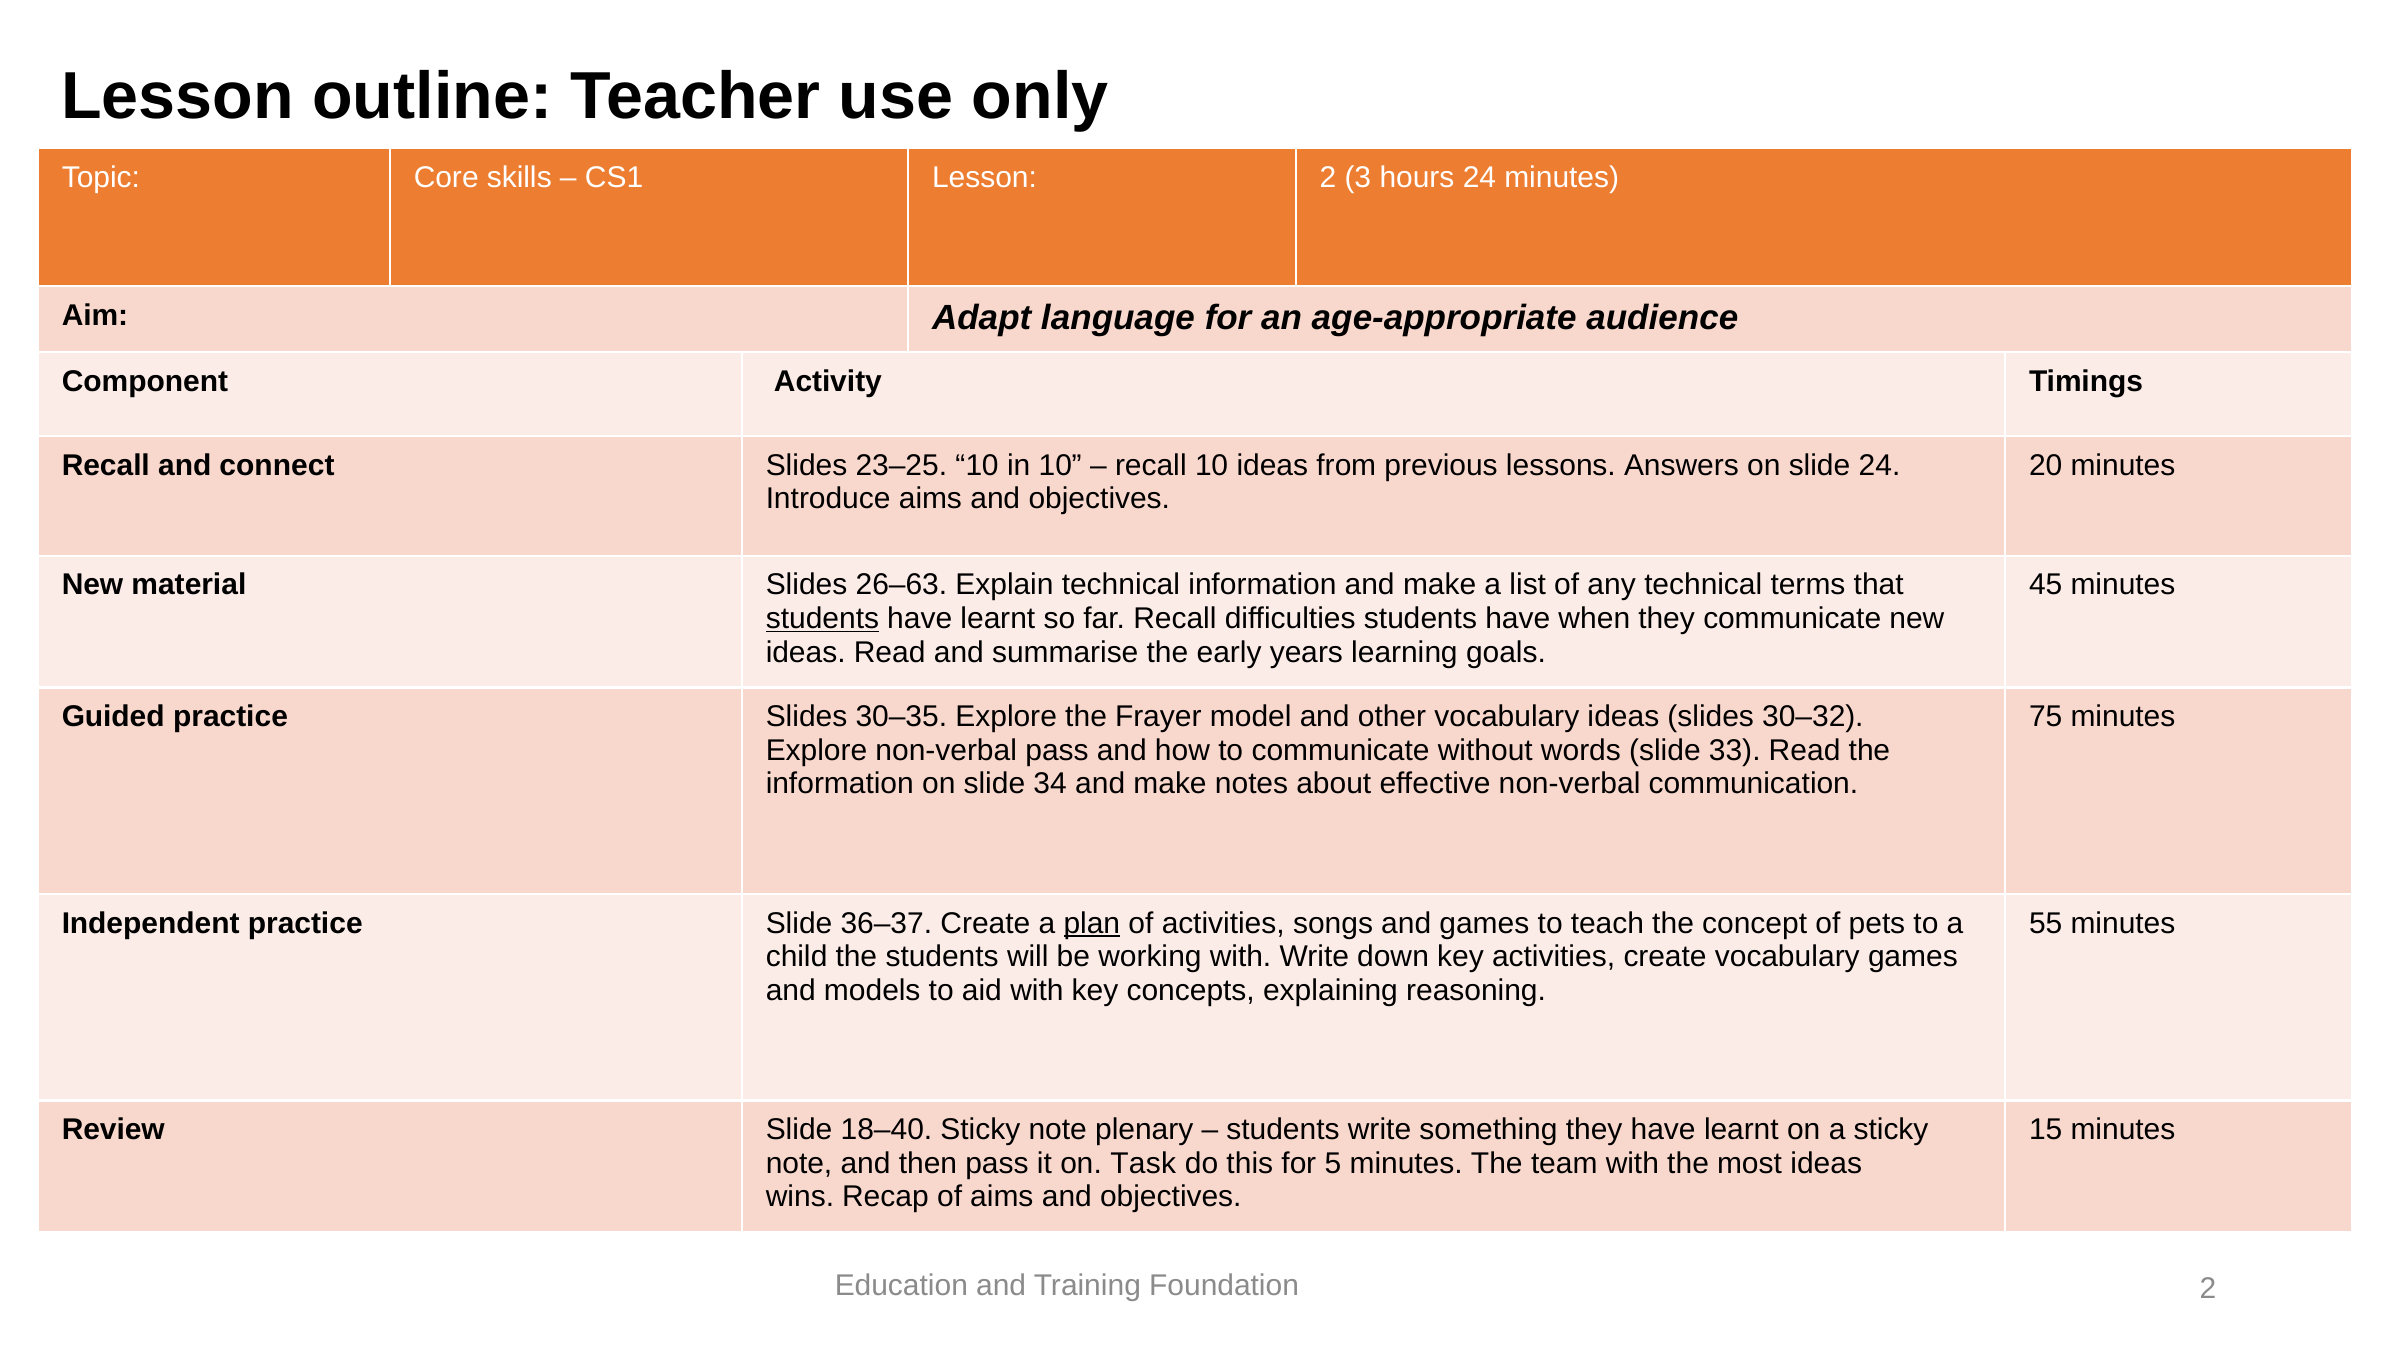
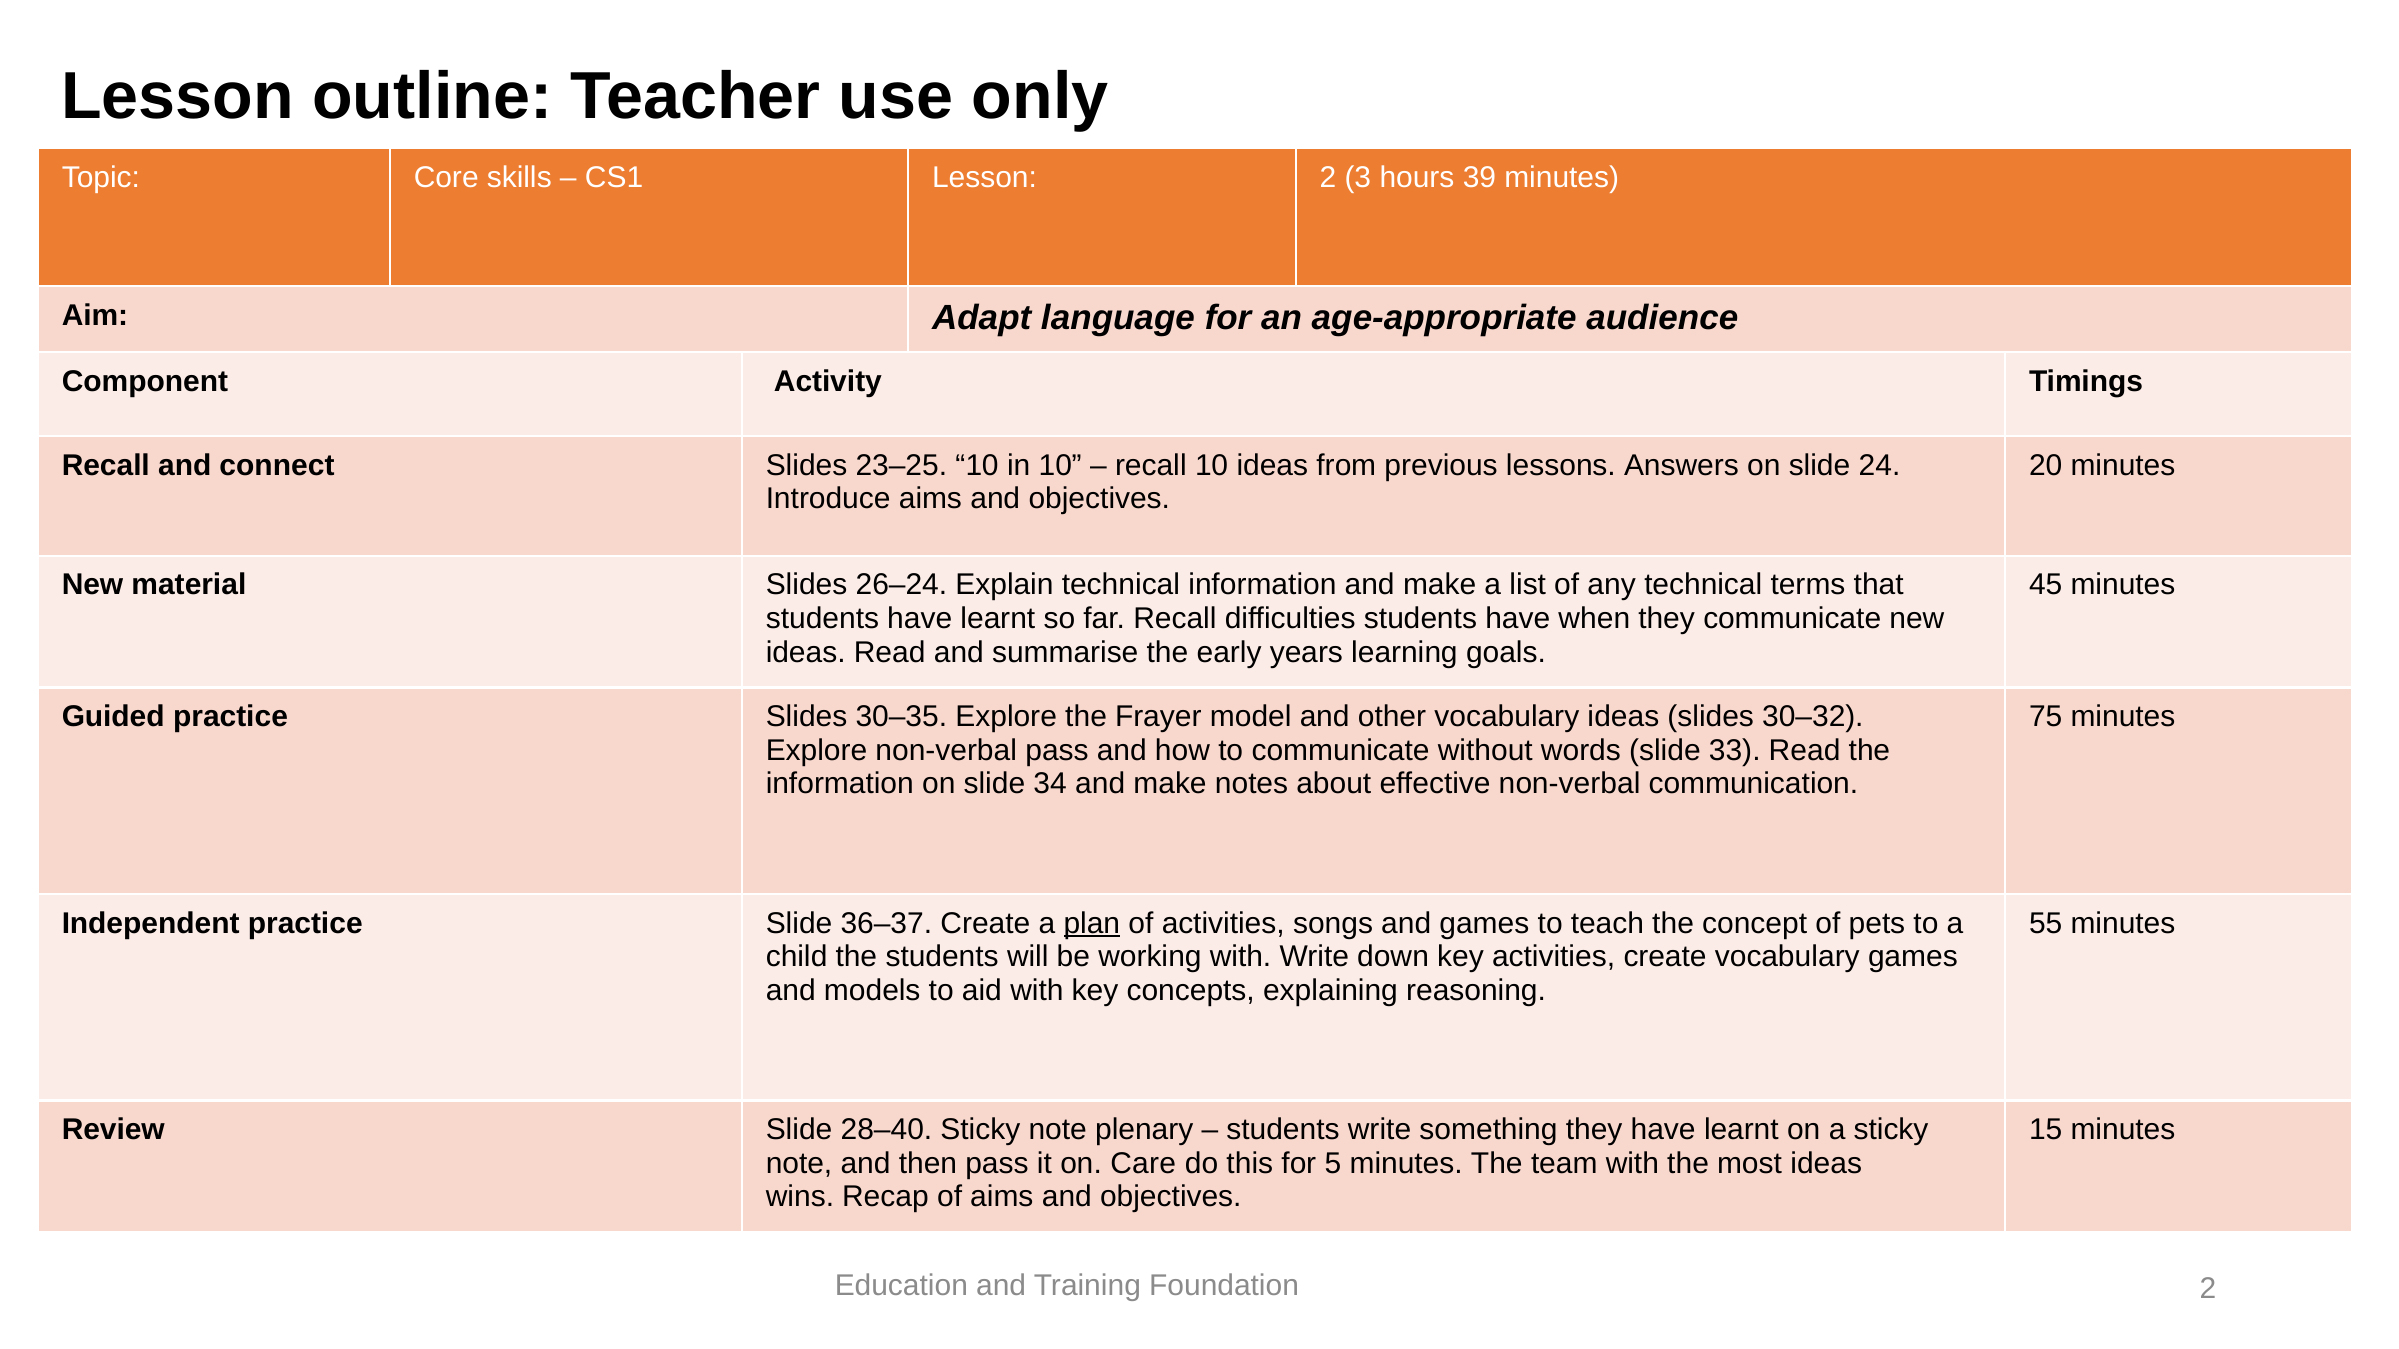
hours 24: 24 -> 39
26–63: 26–63 -> 26–24
students at (822, 619) underline: present -> none
18–40: 18–40 -> 28–40
Task: Task -> Care
